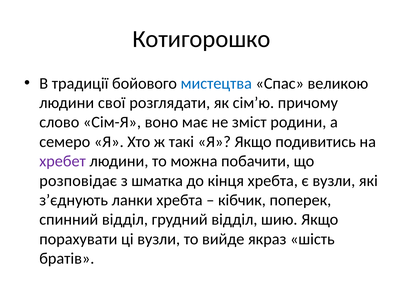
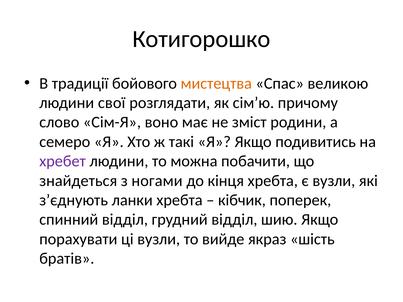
мистецтва colour: blue -> orange
розповідає: розповідає -> знайдеться
шматка: шматка -> ногами
